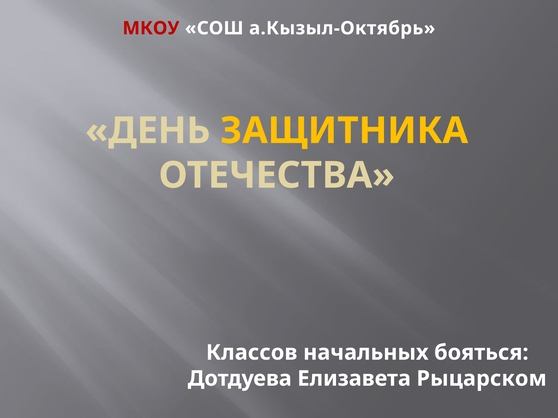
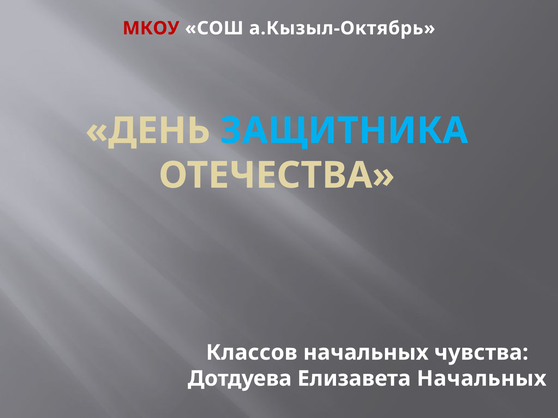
ЗАЩИТНИКА colour: yellow -> light blue
бояться: бояться -> чувства
Елизавета Рыцарском: Рыцарском -> Начальных
